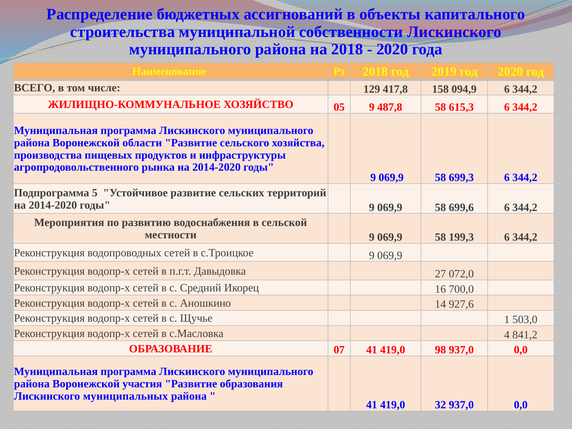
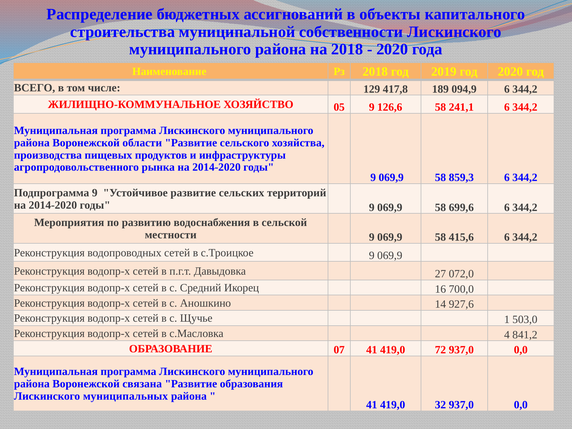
158: 158 -> 189
487,8: 487,8 -> 126,6
615,3: 615,3 -> 241,1
699,3: 699,3 -> 859,3
Подпрограмма 5: 5 -> 9
199,3: 199,3 -> 415,6
98: 98 -> 72
участия: участия -> связана
